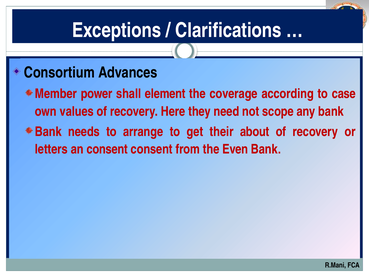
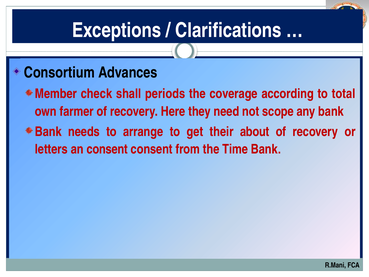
power: power -> check
element: element -> periods
case: case -> total
values: values -> farmer
Even: Even -> Time
